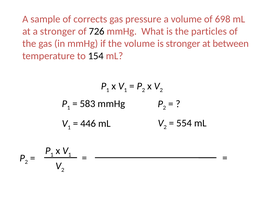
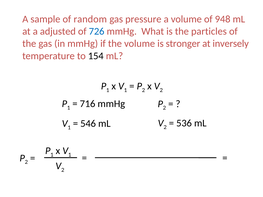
corrects: corrects -> random
698: 698 -> 948
a stronger: stronger -> adjusted
726 colour: black -> blue
between: between -> inversely
583: 583 -> 716
554: 554 -> 536
446: 446 -> 546
